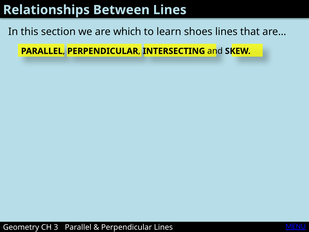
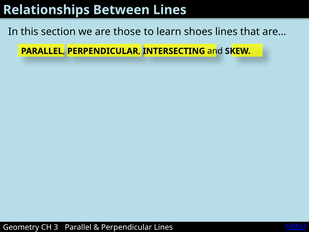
which: which -> those
